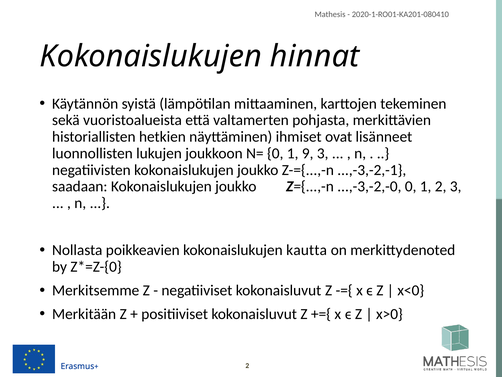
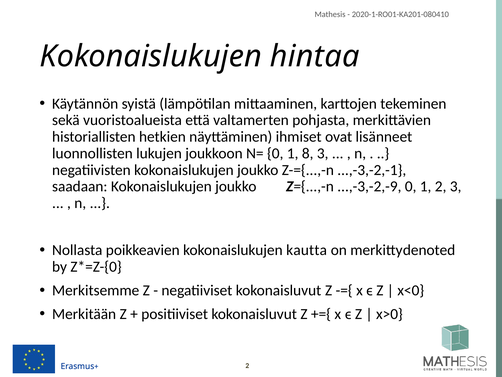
hinnat: hinnat -> hintaa
9: 9 -> 8
...,-3,-2,-0: ...,-3,-2,-0 -> ...,-3,-2,-9
